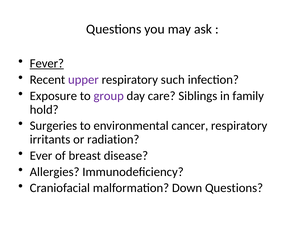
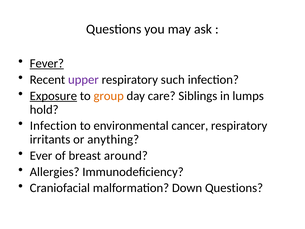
Exposure underline: none -> present
group colour: purple -> orange
family: family -> lumps
Surgeries at (53, 126): Surgeries -> Infection
radiation: radiation -> anything
disease: disease -> around
